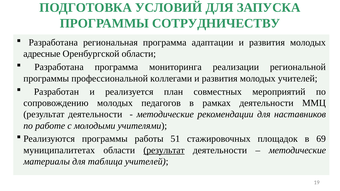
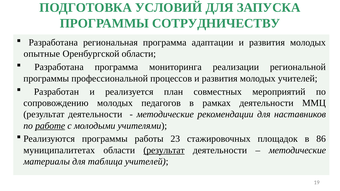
адресные: адресные -> опытные
коллегами: коллегами -> процессов
работе underline: none -> present
51: 51 -> 23
69: 69 -> 86
